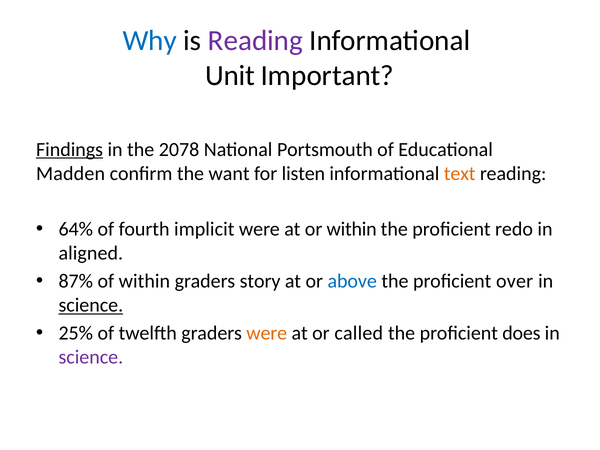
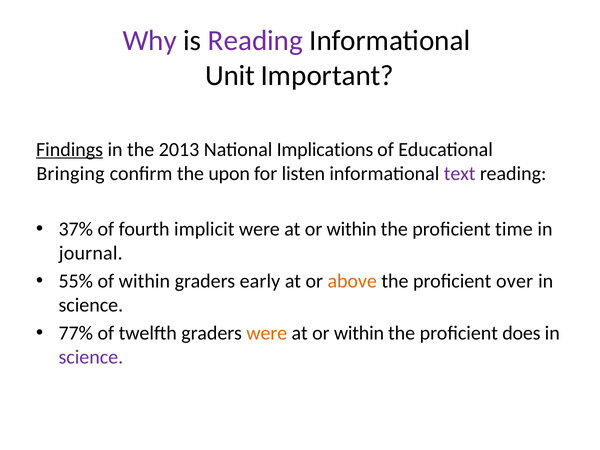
Why colour: blue -> purple
2078: 2078 -> 2013
Portsmouth: Portsmouth -> Implications
Madden: Madden -> Bringing
want: want -> upon
text colour: orange -> purple
64%: 64% -> 37%
redo: redo -> time
aligned: aligned -> journal
87%: 87% -> 55%
story: story -> early
above colour: blue -> orange
science at (91, 305) underline: present -> none
25%: 25% -> 77%
called at (359, 333): called -> within
